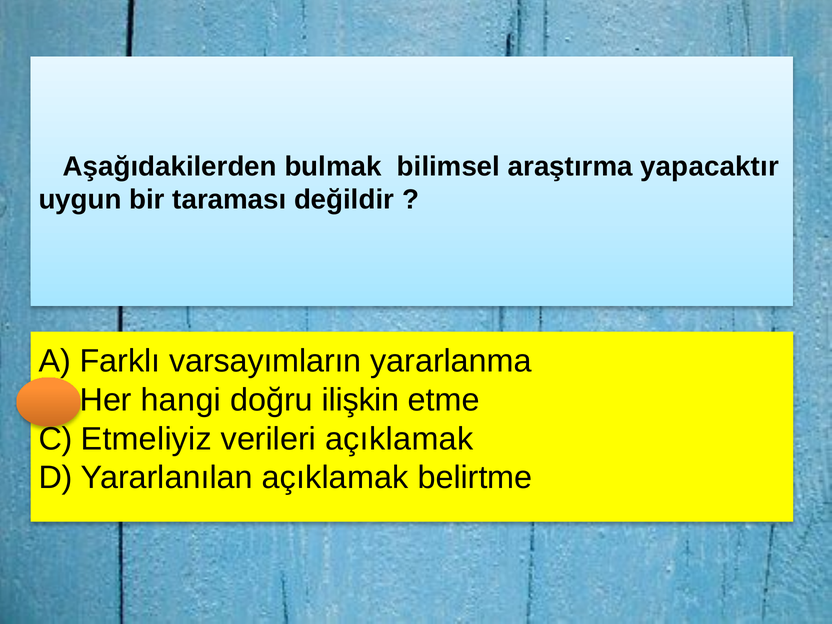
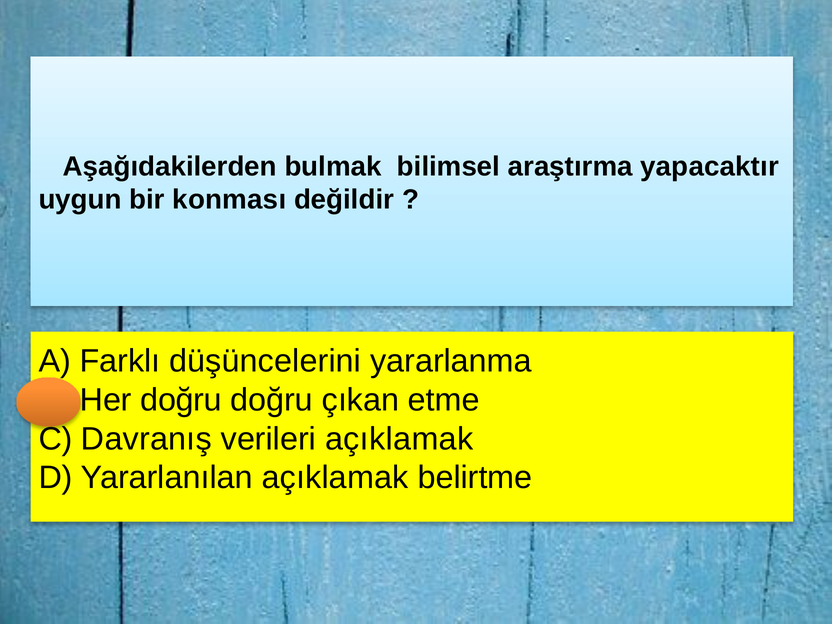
taraması: taraması -> konması
varsayımların: varsayımların -> düşüncelerini
hangi at (181, 400): hangi -> doğru
ilişkin: ilişkin -> çıkan
Etmeliyiz: Etmeliyiz -> Davranış
